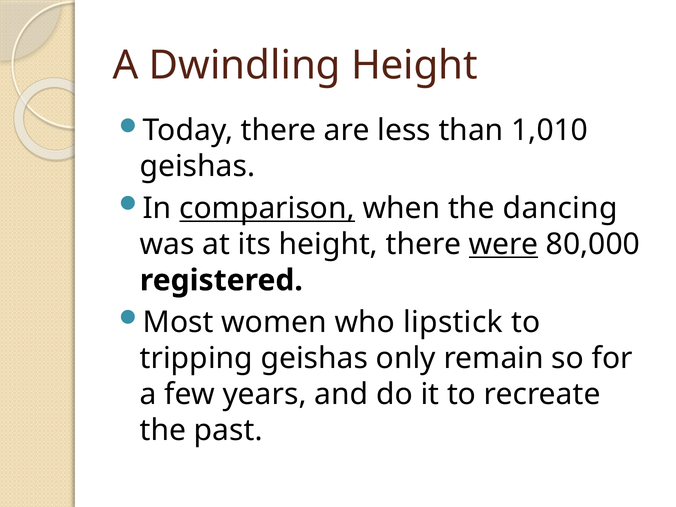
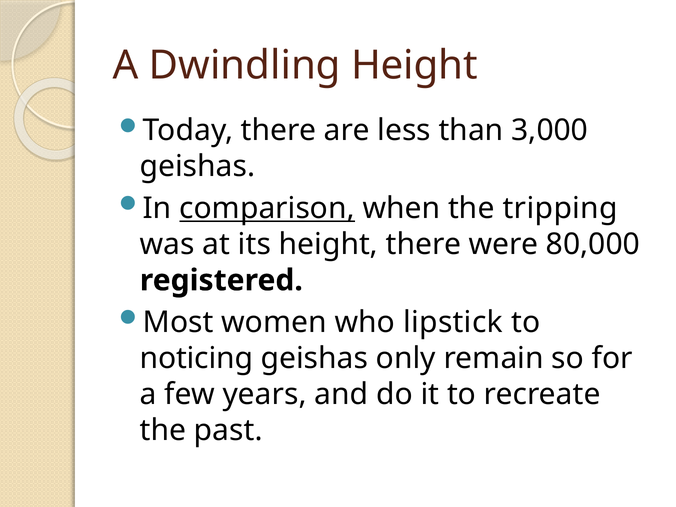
1,010: 1,010 -> 3,000
dancing: dancing -> tripping
were underline: present -> none
tripping: tripping -> noticing
